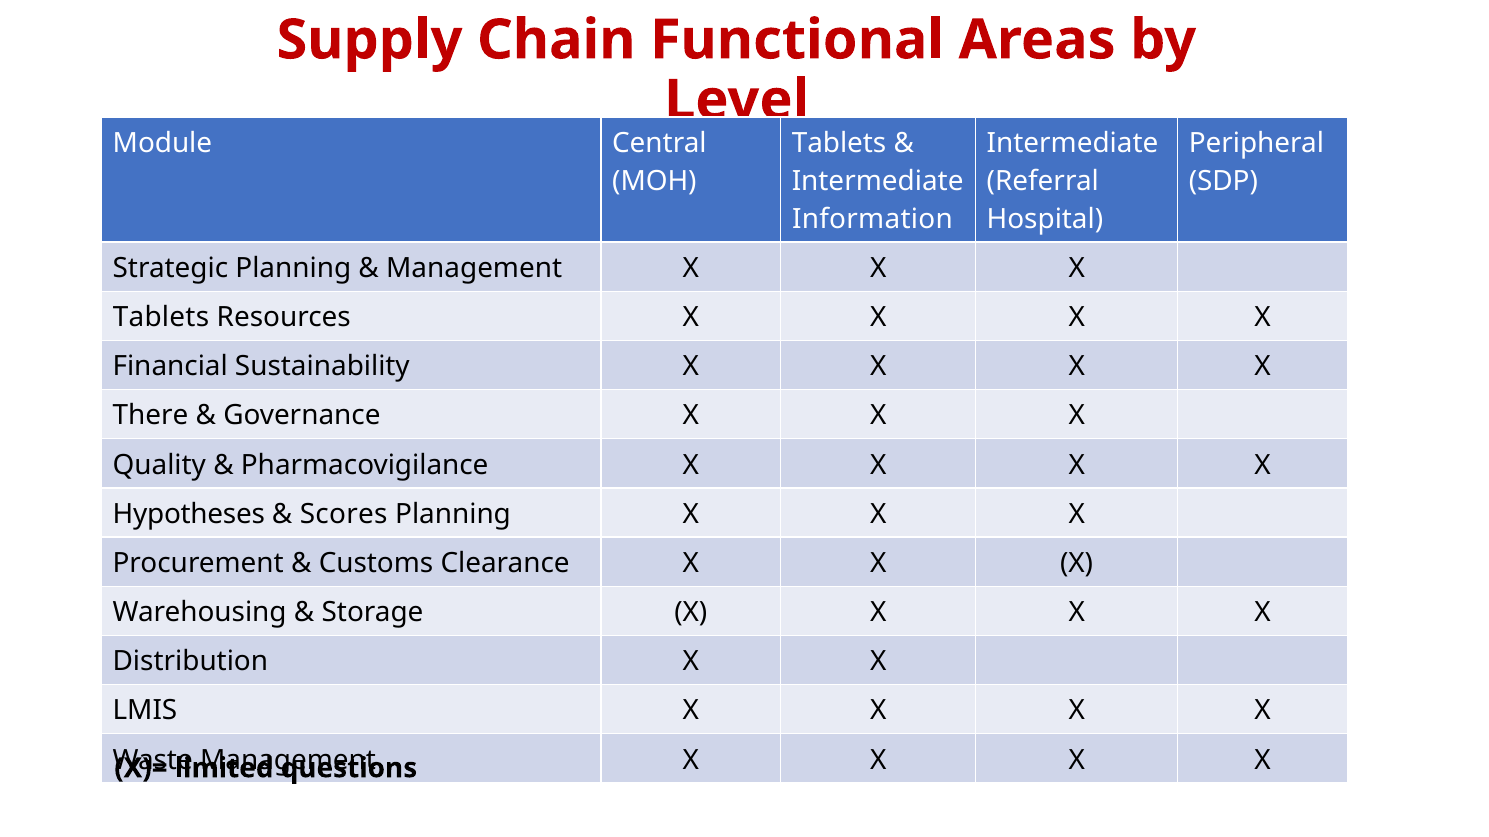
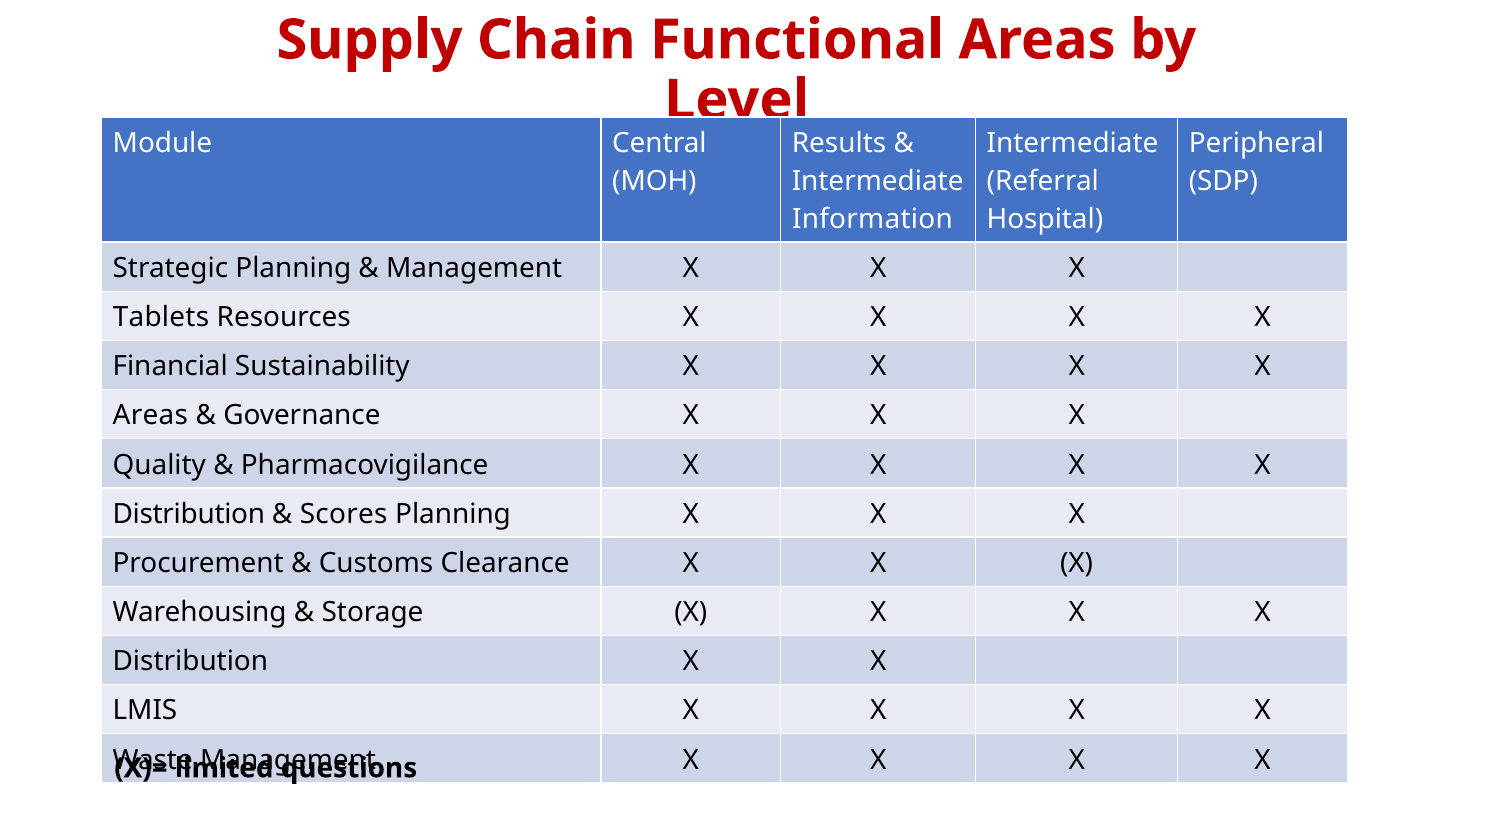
Tablets at (839, 143): Tablets -> Results
There at (151, 416): There -> Areas
Hypotheses at (189, 514): Hypotheses -> Distribution
